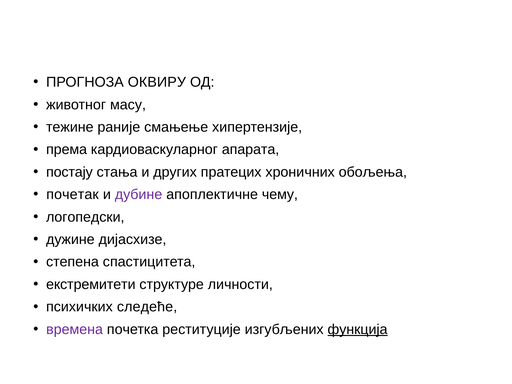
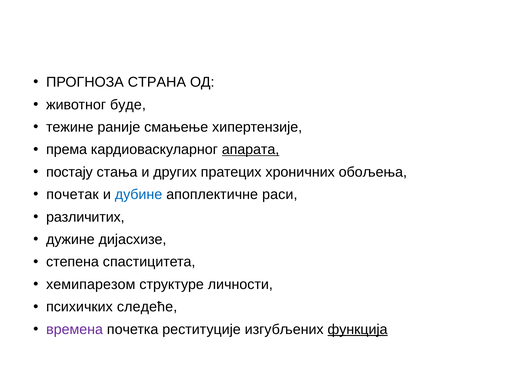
ОКВИРУ: ОКВИРУ -> СТРАНА
масу: масу -> буде
апарата underline: none -> present
дубине colour: purple -> blue
чему: чему -> раси
логопедски: логопедски -> различитих
екстремитети: екстремитети -> хемипарезом
